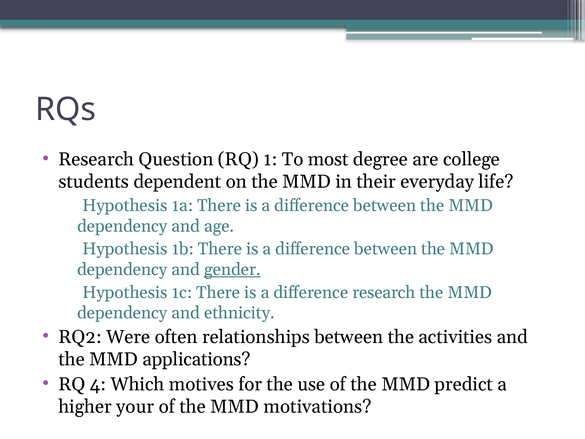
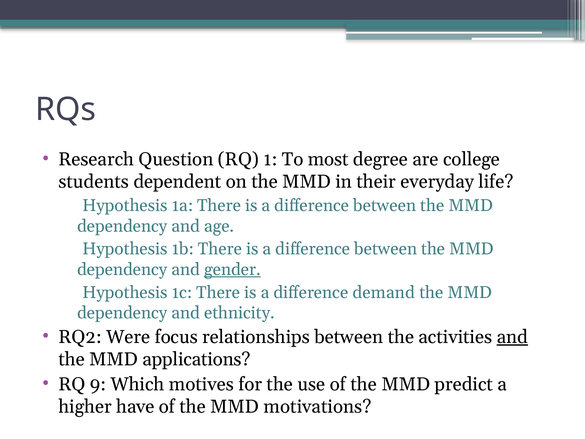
difference research: research -> demand
often: often -> focus
and at (512, 337) underline: none -> present
4: 4 -> 9
your: your -> have
